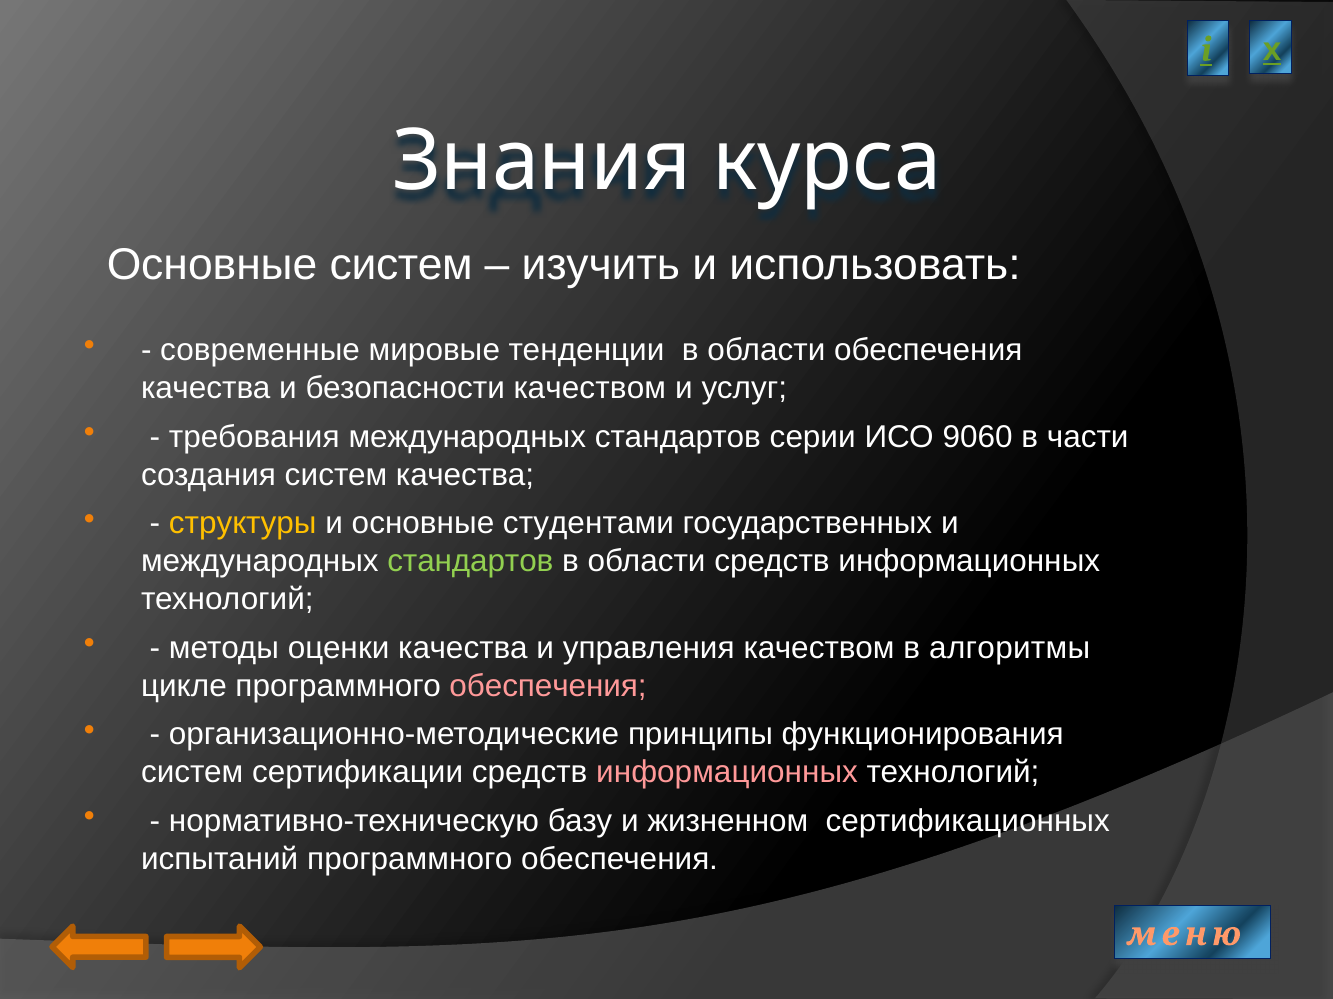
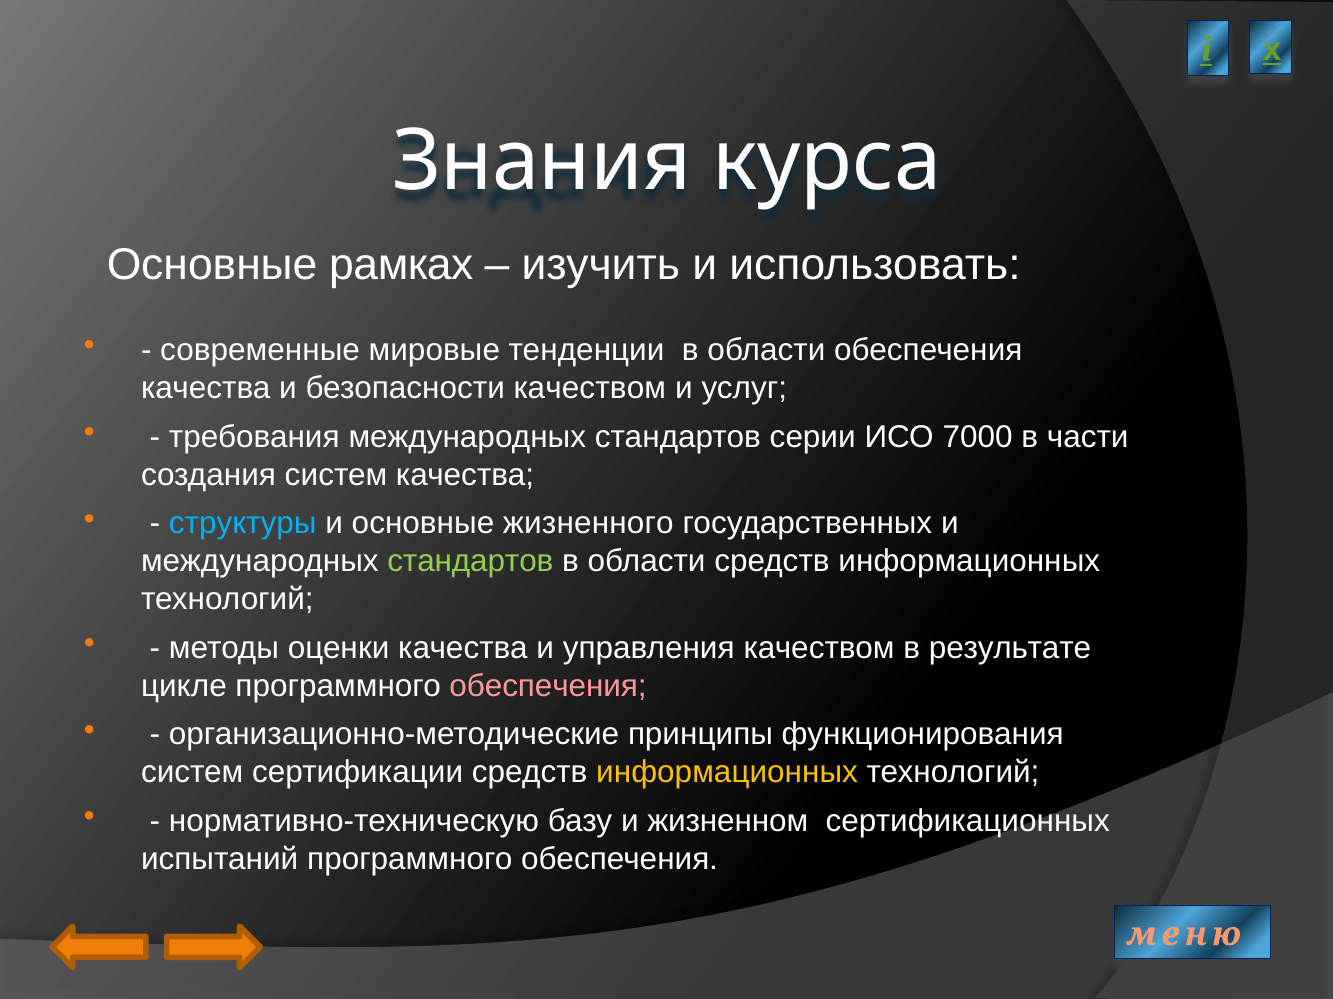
Основные систем: систем -> рамках
9060: 9060 -> 7000
структуры colour: yellow -> light blue
студентами: студентами -> жизненного
алгоритмы: алгоритмы -> результате
информационных at (727, 773) colour: pink -> yellow
